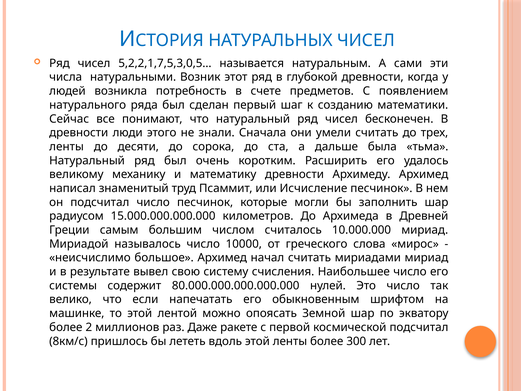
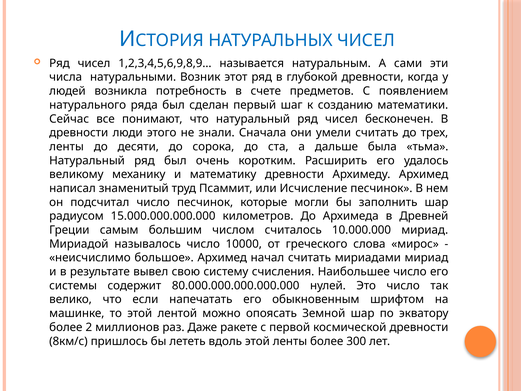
5,2,2,1,7,5,3,0,5…: 5,2,2,1,7,5,3,0,5… -> 1,2,3,4,5,6,9,8,9…
космической подсчитал: подсчитал -> древности
